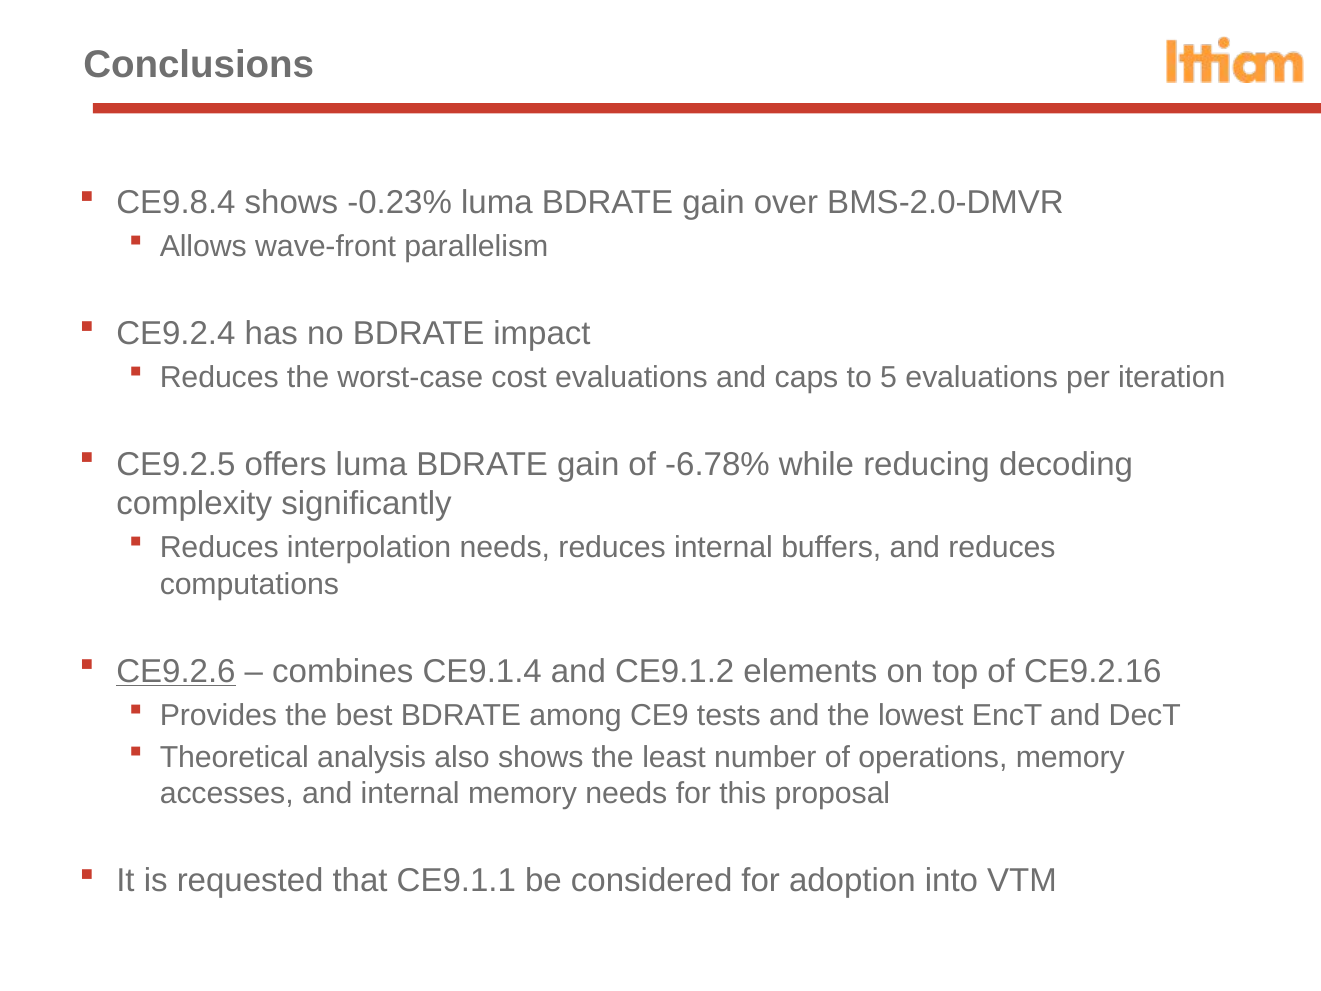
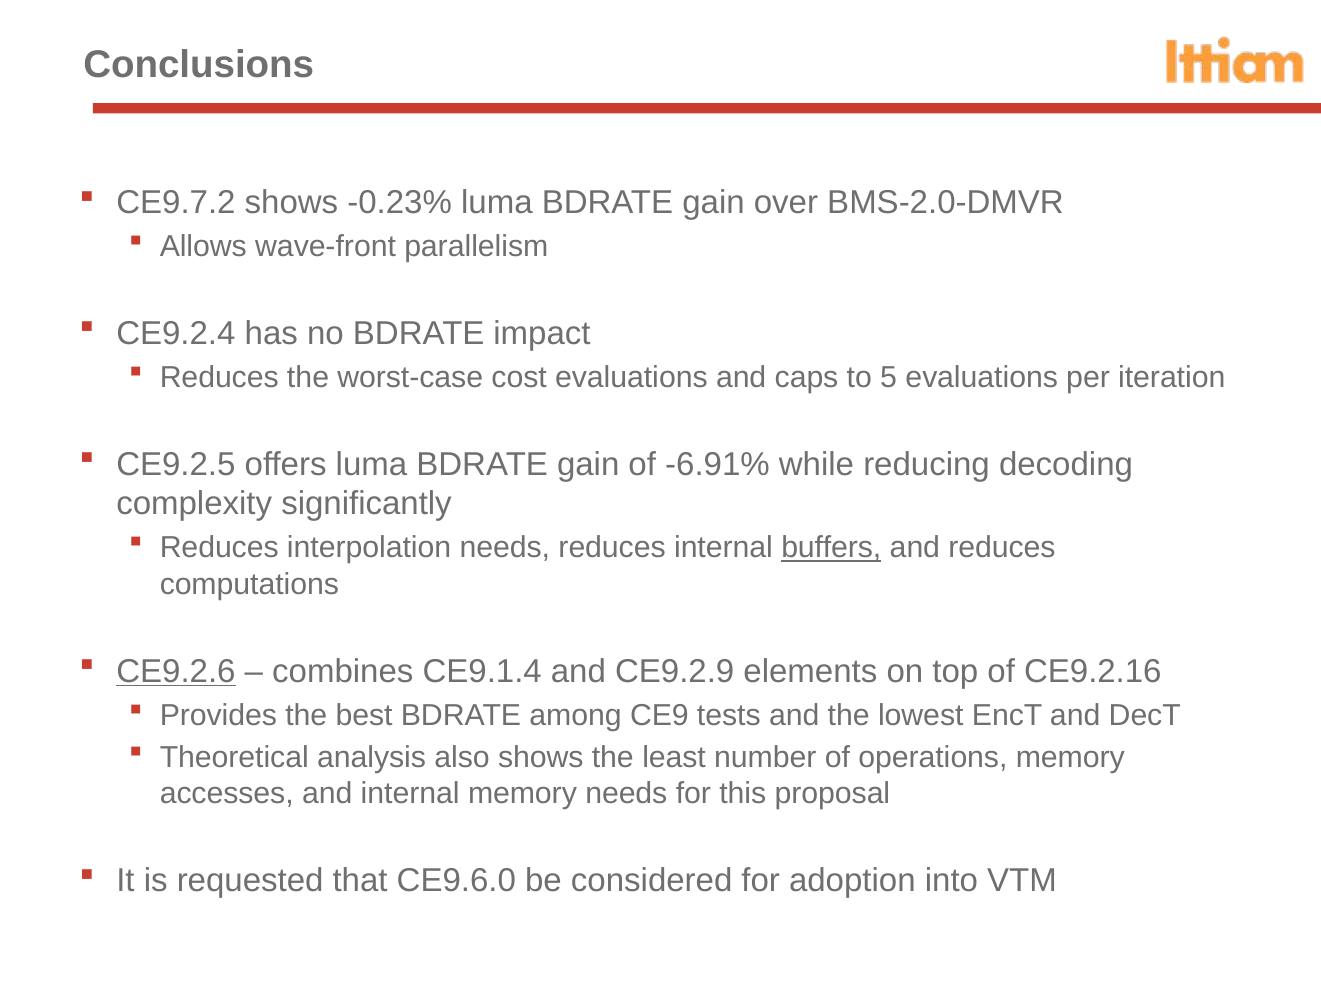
CE9.8.4: CE9.8.4 -> CE9.7.2
-6.78%: -6.78% -> -6.91%
buffers underline: none -> present
CE9.1.2: CE9.1.2 -> CE9.2.9
CE9.1.1: CE9.1.1 -> CE9.6.0
